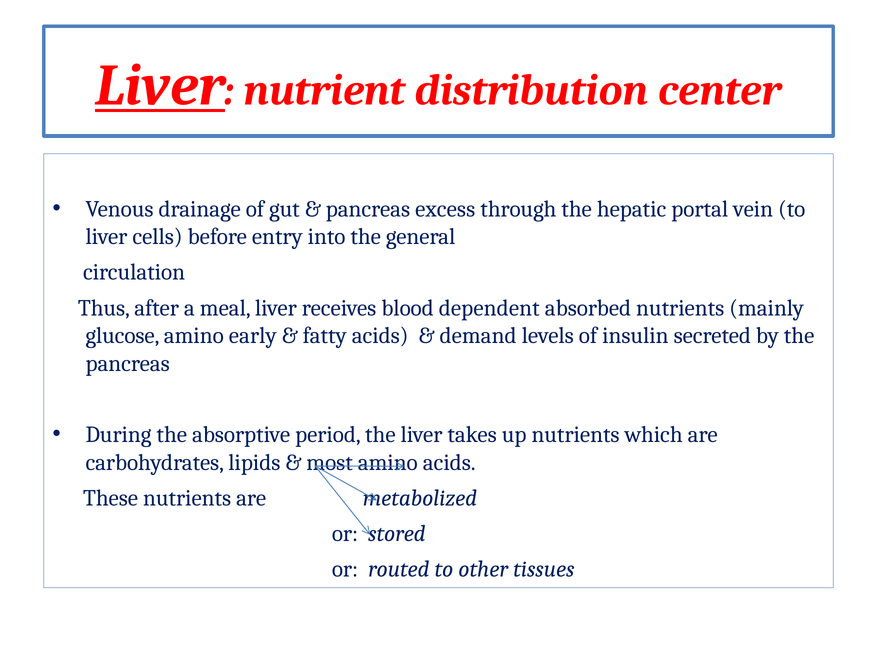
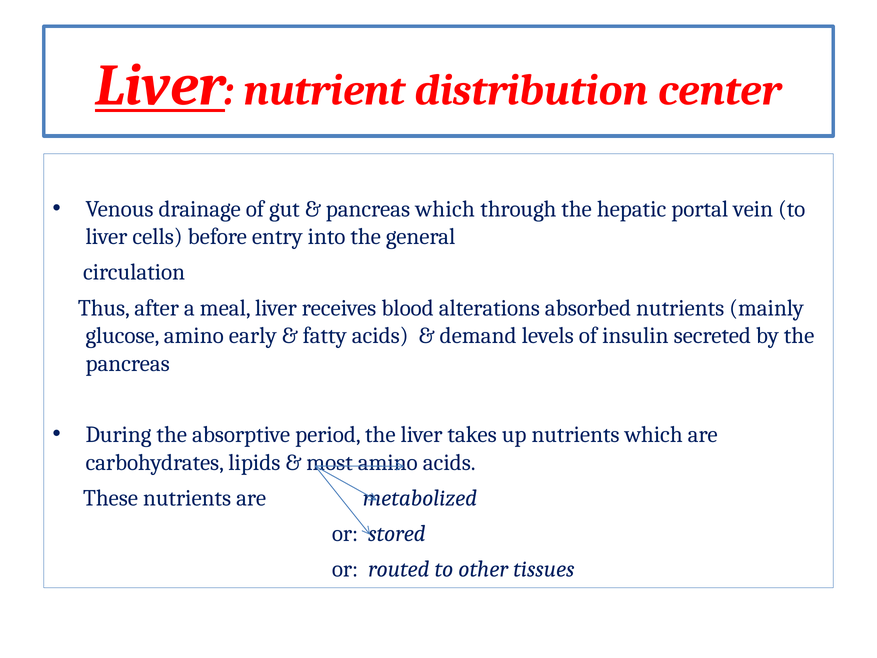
pancreas excess: excess -> which
dependent: dependent -> alterations
